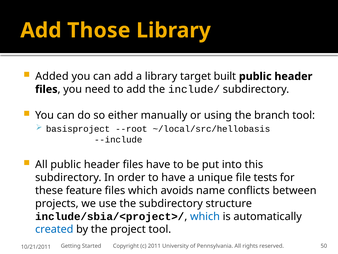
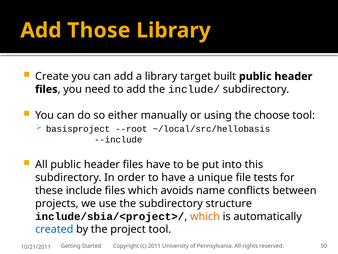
Added: Added -> Create
branch: branch -> choose
feature: feature -> include
which at (205, 216) colour: blue -> orange
